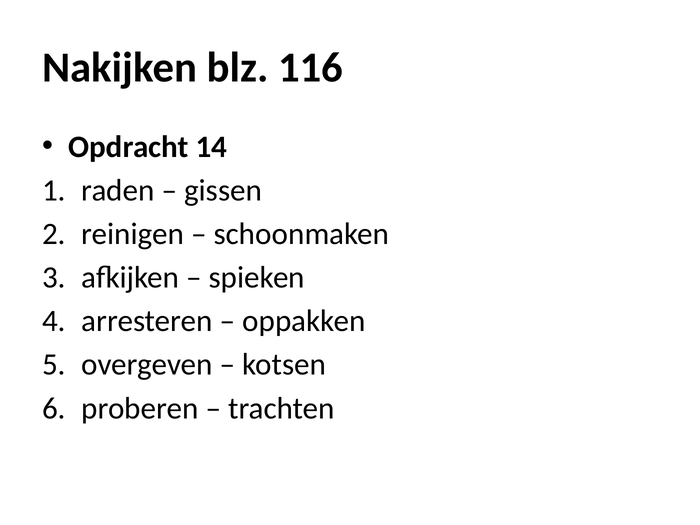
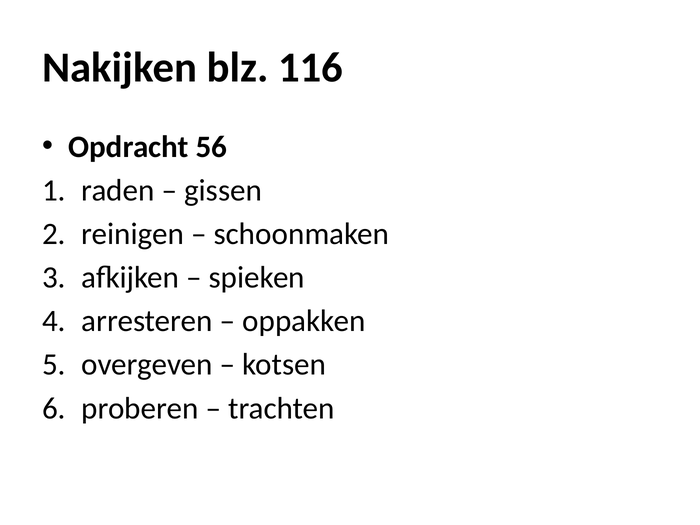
14: 14 -> 56
